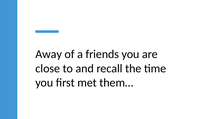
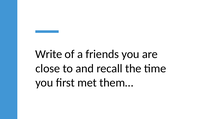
Away: Away -> Write
